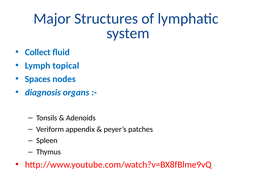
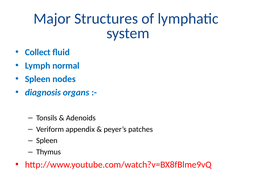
topical: topical -> normal
Spaces at (38, 79): Spaces -> Spleen
